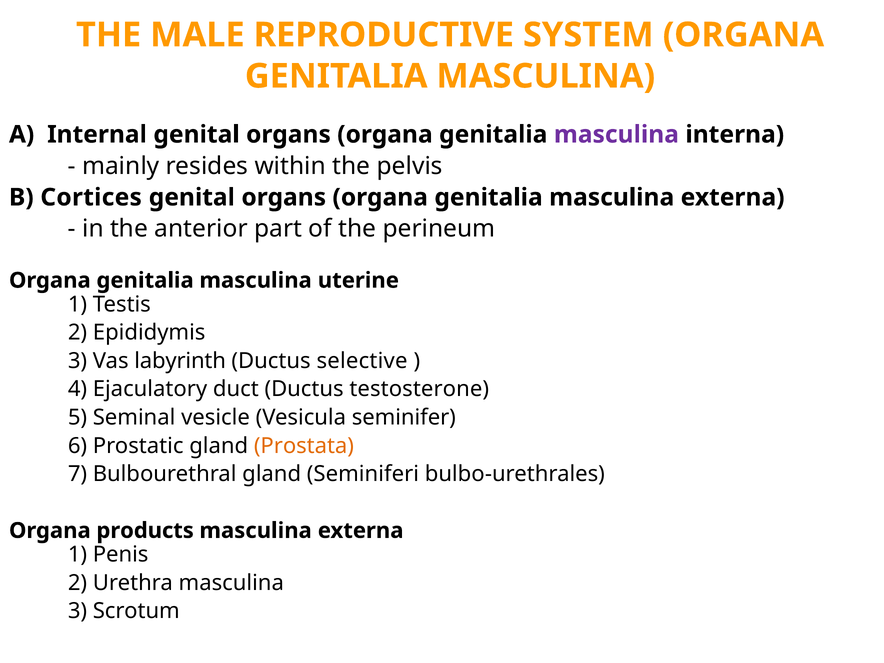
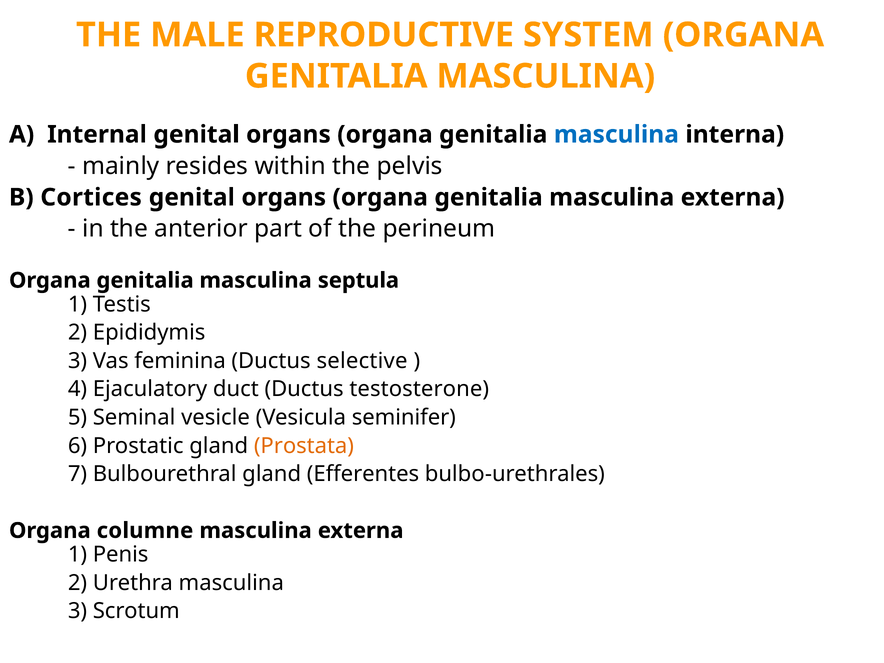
masculina at (616, 135) colour: purple -> blue
uterine: uterine -> septula
labyrinth: labyrinth -> feminina
Seminiferi: Seminiferi -> Efferentes
products: products -> columne
